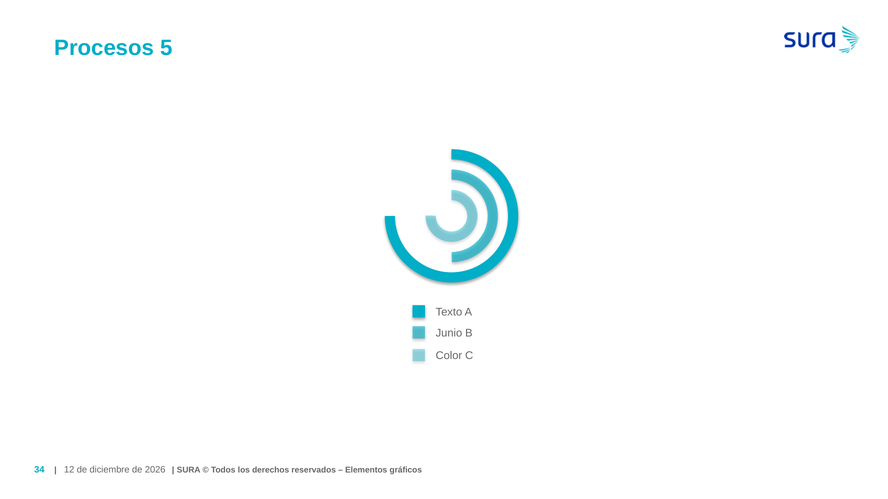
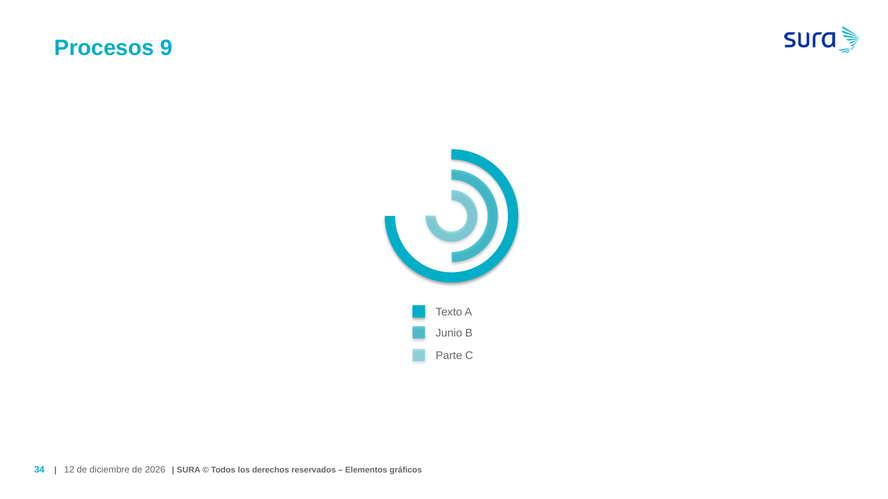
5: 5 -> 9
Color: Color -> Parte
